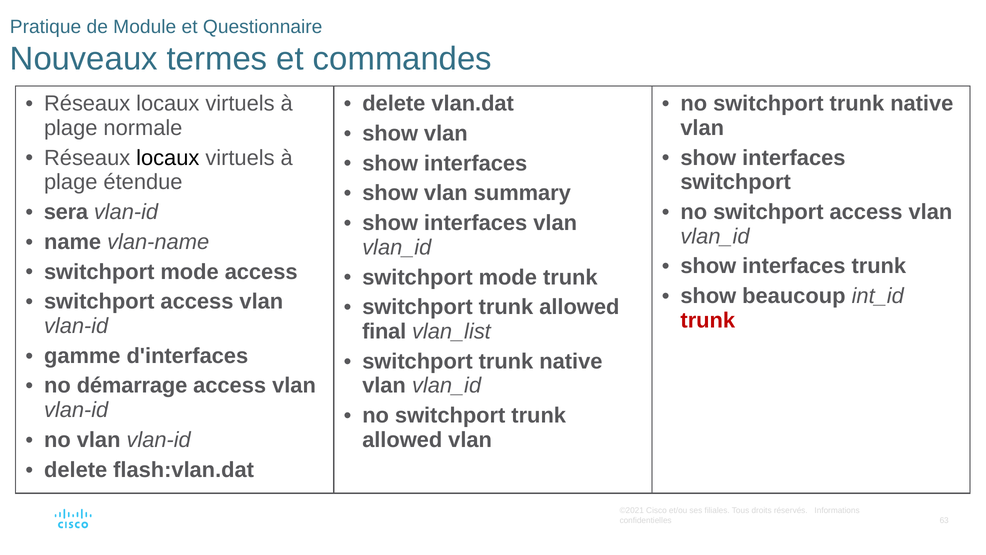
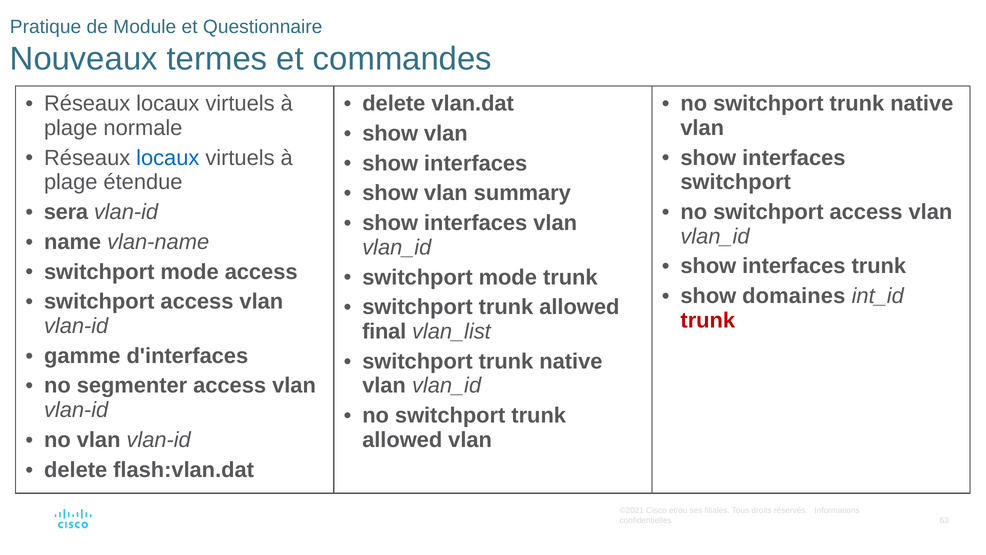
locaux at (168, 158) colour: black -> blue
beaucoup: beaucoup -> domaines
démarrage: démarrage -> segmenter
